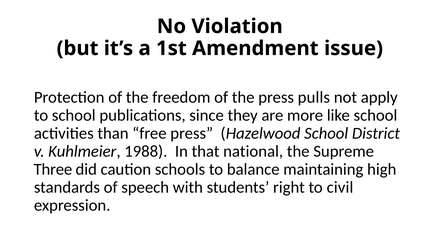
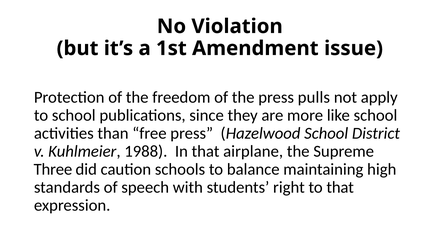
national: national -> airplane
to civil: civil -> that
